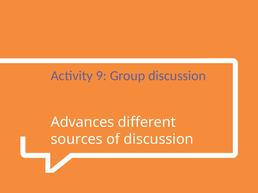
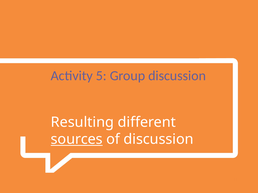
9: 9 -> 5
Advances: Advances -> Resulting
sources underline: none -> present
